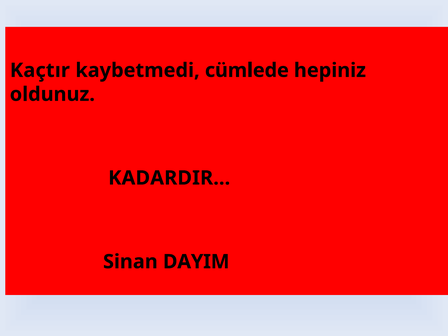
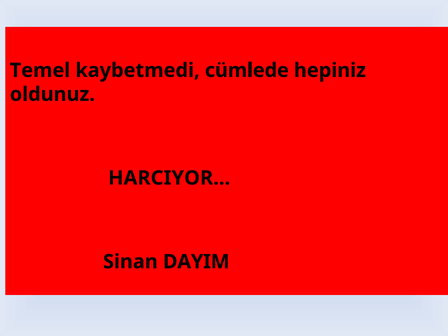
Kaçtır: Kaçtır -> Temel
KADARDIR…: KADARDIR… -> HARCIYOR…
